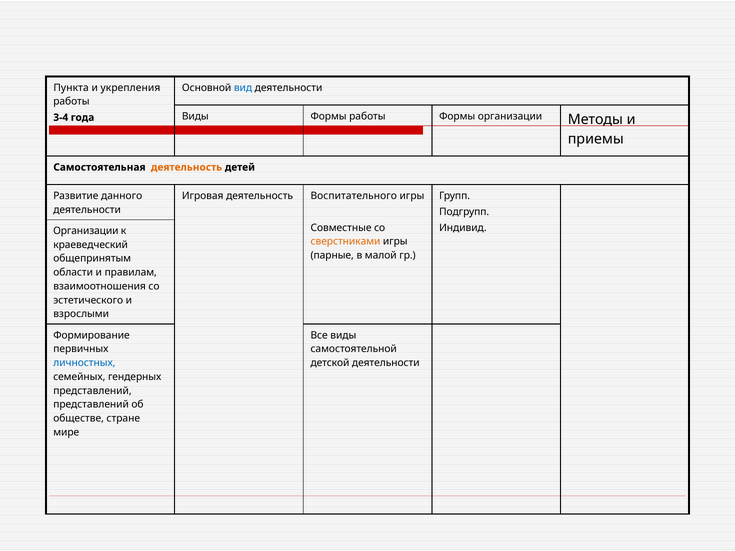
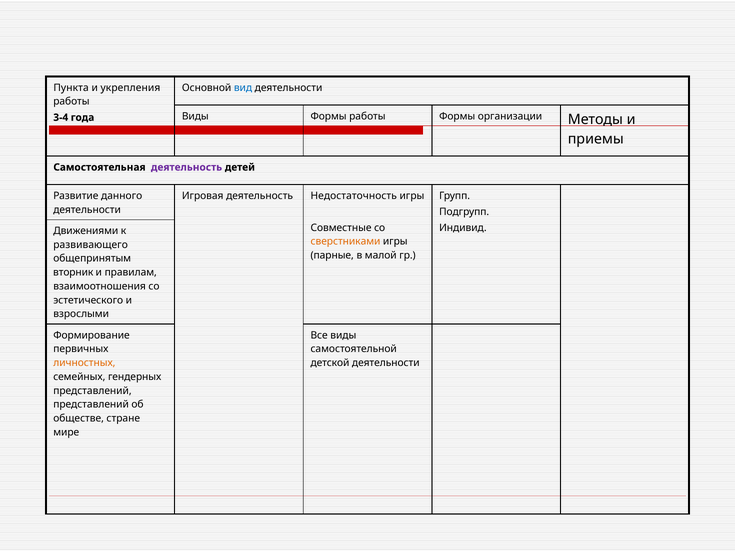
деятельность at (187, 167) colour: orange -> purple
Воспитательного: Воспитательного -> Недостаточность
Организации at (86, 231): Организации -> Движениями
краеведческий: краеведческий -> развивающего
области: области -> вторник
личностных colour: blue -> orange
